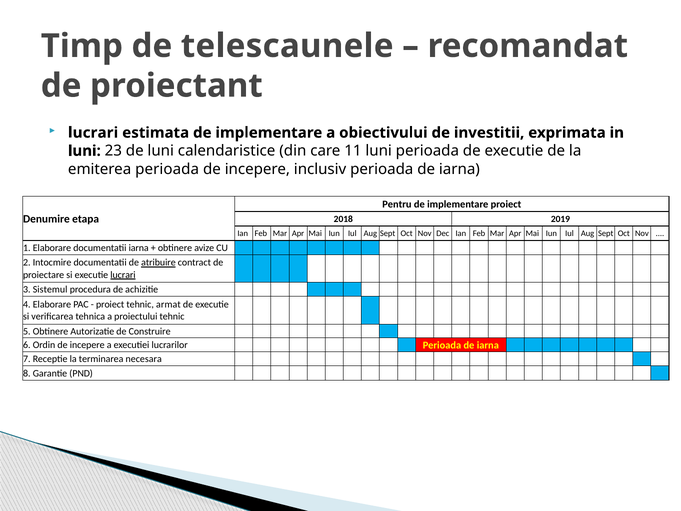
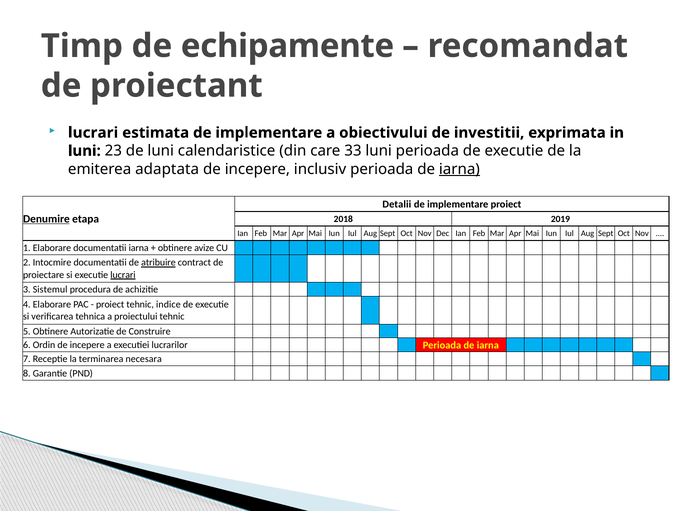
telescaunele: telescaunele -> echipamente
11: 11 -> 33
emiterea perioada: perioada -> adaptata
iarna at (459, 169) underline: none -> present
Pentru: Pentru -> Detalii
Denumire underline: none -> present
armat: armat -> indice
